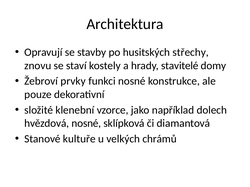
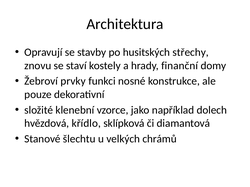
stavitelé: stavitelé -> finanční
hvězdová nosné: nosné -> křídlo
kultuře: kultuře -> šlechtu
